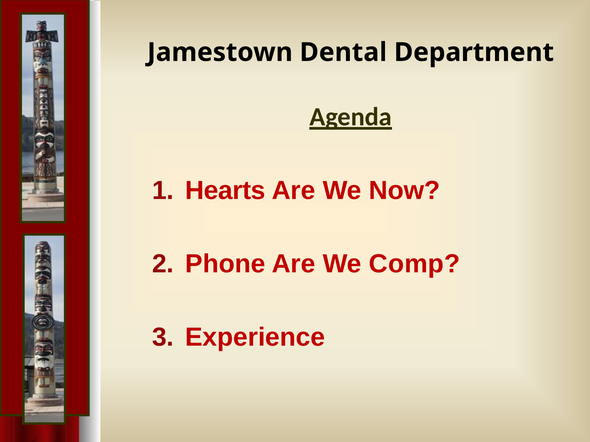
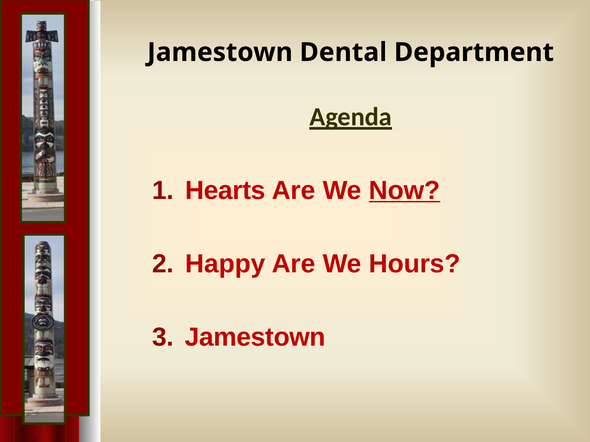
Now underline: none -> present
Phone: Phone -> Happy
Comp: Comp -> Hours
Experience at (255, 337): Experience -> Jamestown
